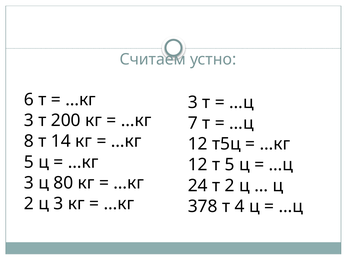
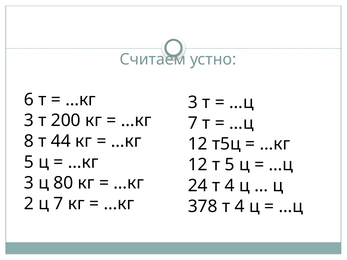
14: 14 -> 44
24 т 2: 2 -> 4
ц 3: 3 -> 7
